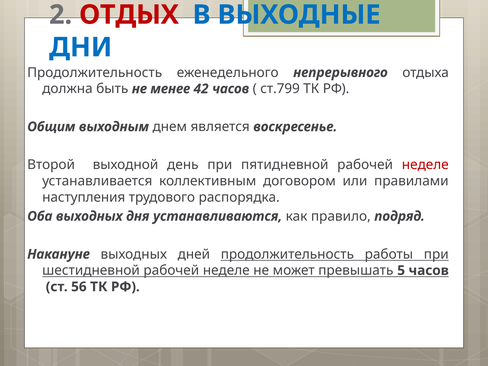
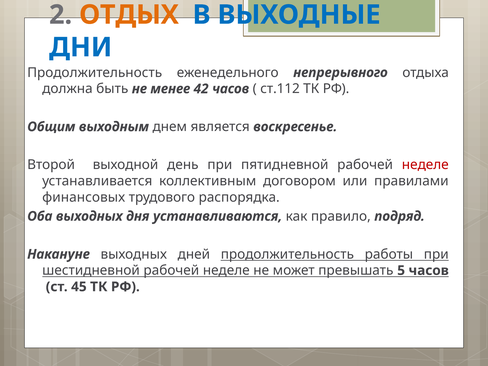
ОТДЫХ colour: red -> orange
ст.799: ст.799 -> ст.112
наступления: наступления -> финансовых
56: 56 -> 45
